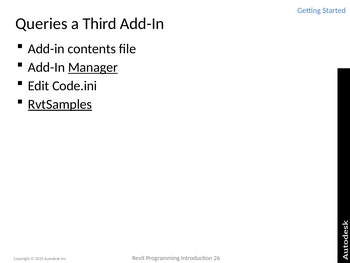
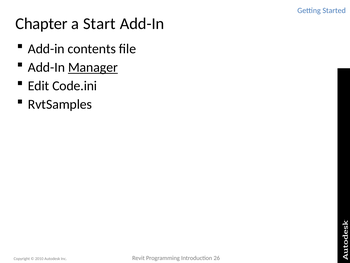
Queries: Queries -> Chapter
Third: Third -> Start
RvtSamples underline: present -> none
